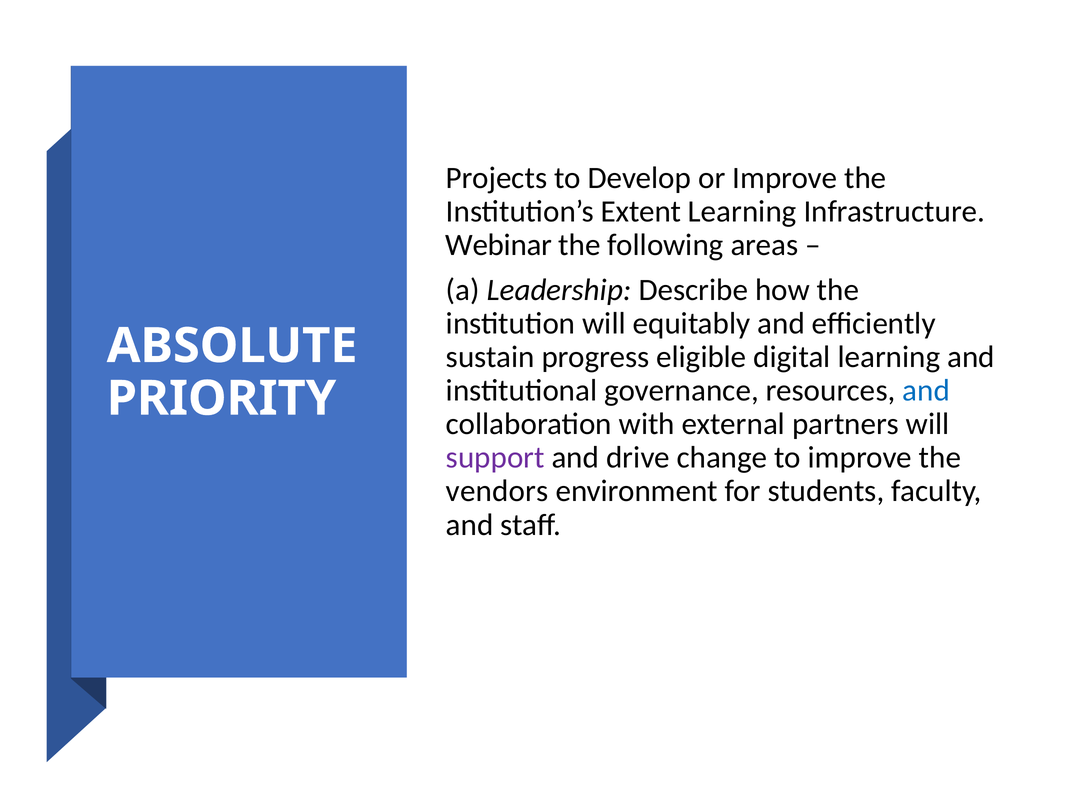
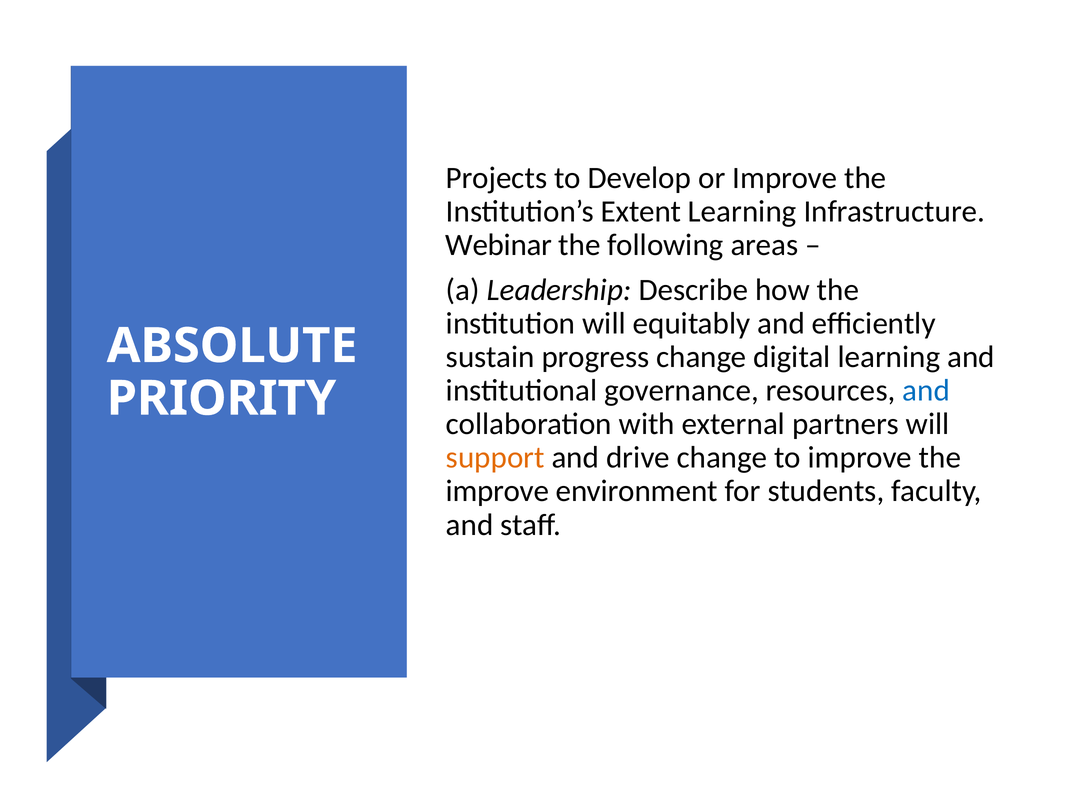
progress eligible: eligible -> change
support colour: purple -> orange
vendors at (497, 492): vendors -> improve
